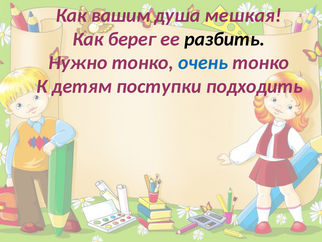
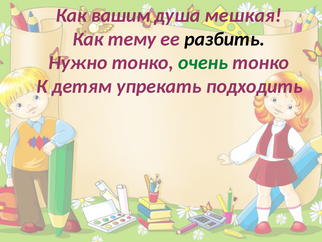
берег: берег -> тему
очень colour: blue -> green
поступки: поступки -> упрекать
